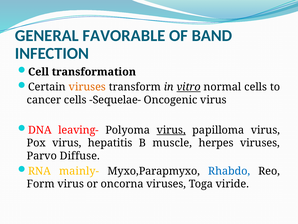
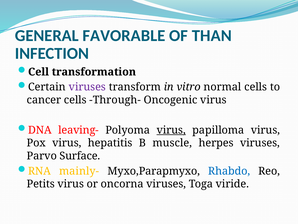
BAND: BAND -> THAN
viruses at (87, 87) colour: orange -> purple
vitro underline: present -> none
Sequelae-: Sequelae- -> Through-
Diffuse: Diffuse -> Surface
Form: Form -> Petits
